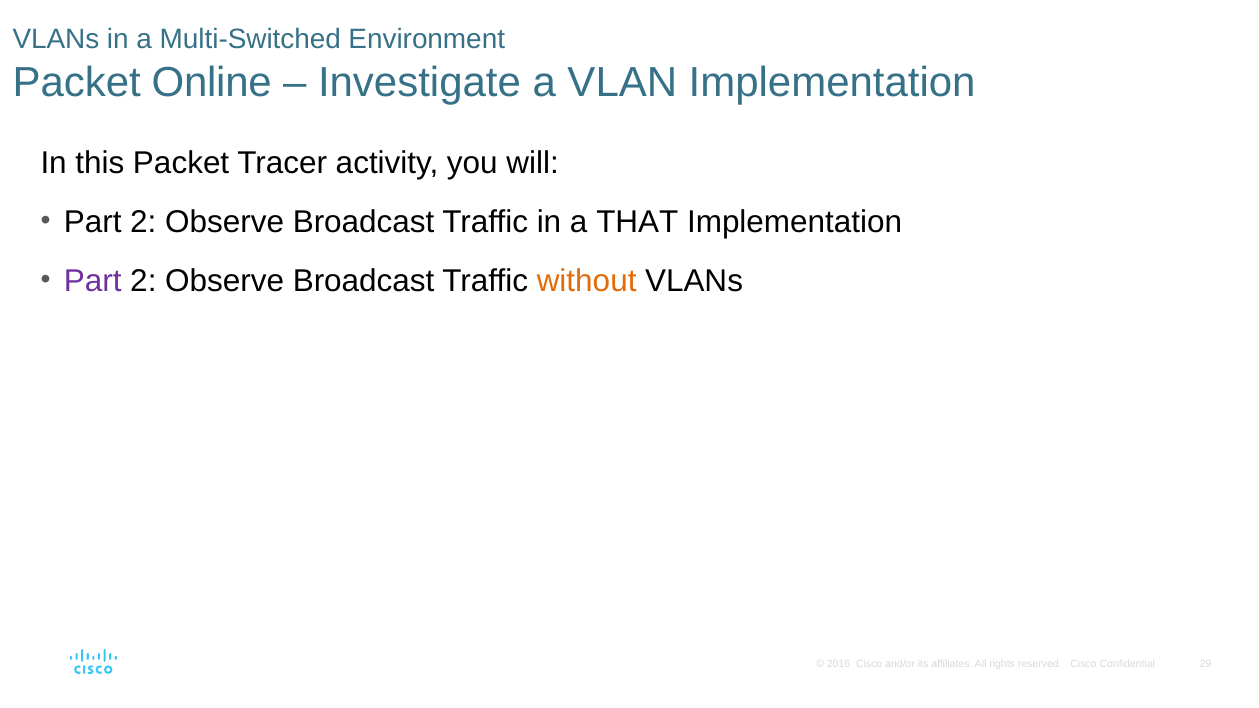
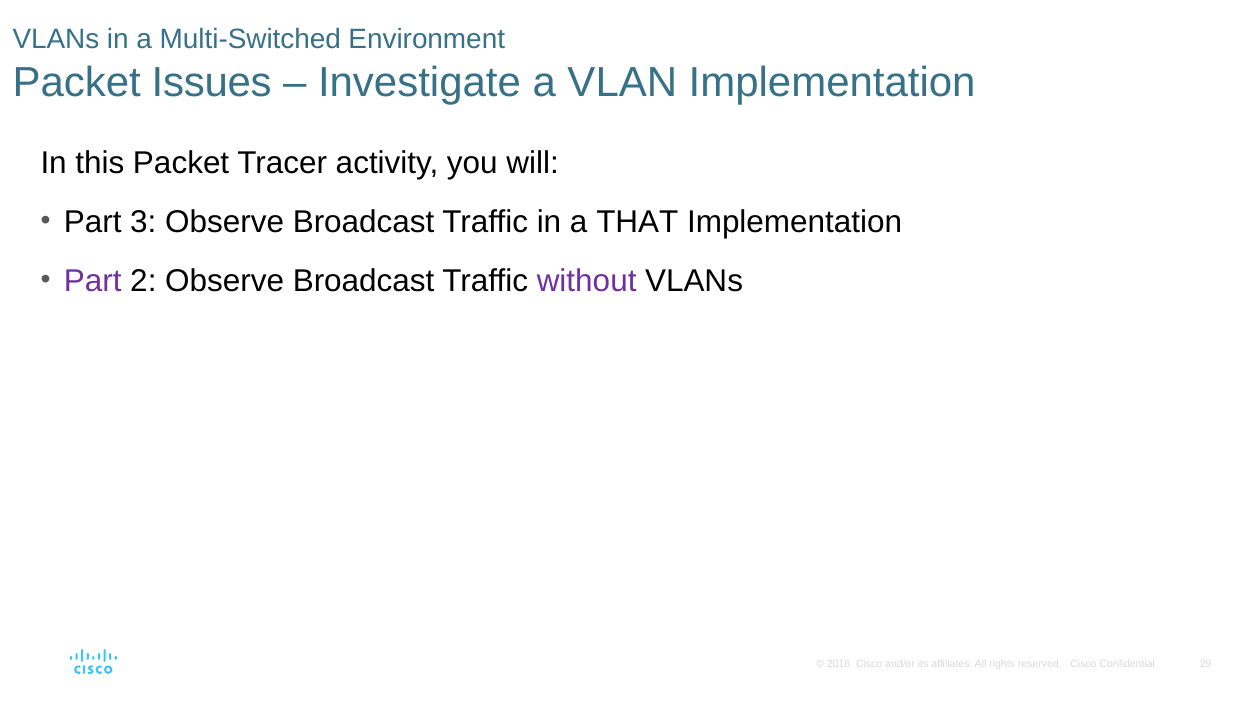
Online: Online -> Issues
2 at (143, 222): 2 -> 3
without colour: orange -> purple
